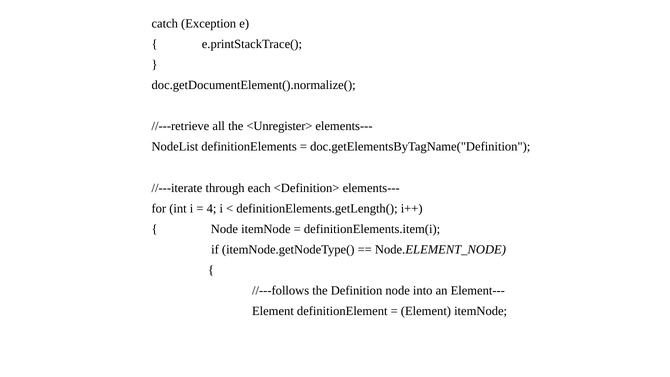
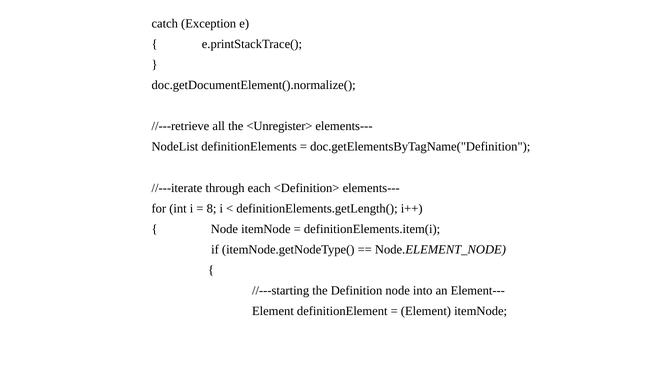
4: 4 -> 8
//---follows: //---follows -> //---starting
